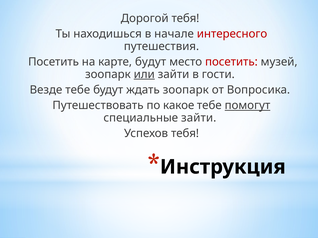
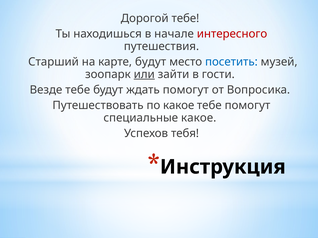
Дорогой тебя: тебя -> тебе
Посетить at (54, 62): Посетить -> Старший
посетить at (231, 62) colour: red -> blue
ждать зоопарк: зоопарк -> помогут
помогут at (247, 106) underline: present -> none
специальные зайти: зайти -> какое
